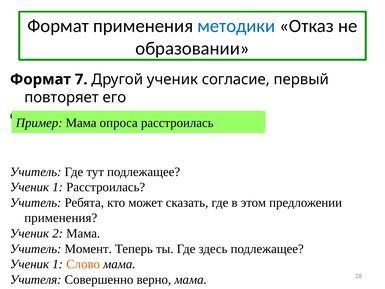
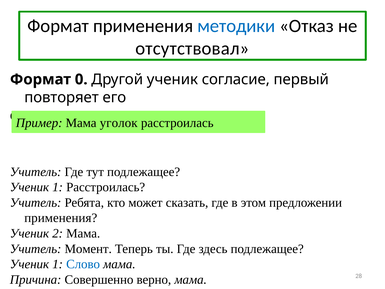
образовании: образовании -> отсутствовал
7: 7 -> 0
опроса: опроса -> уголок
Слово colour: orange -> blue
Учителя: Учителя -> Причина
